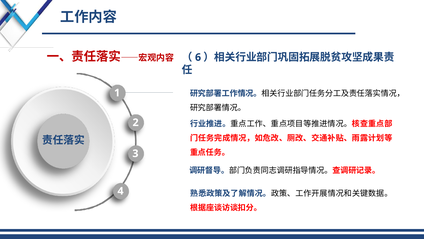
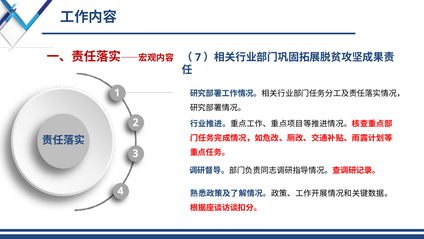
6: 6 -> 7
